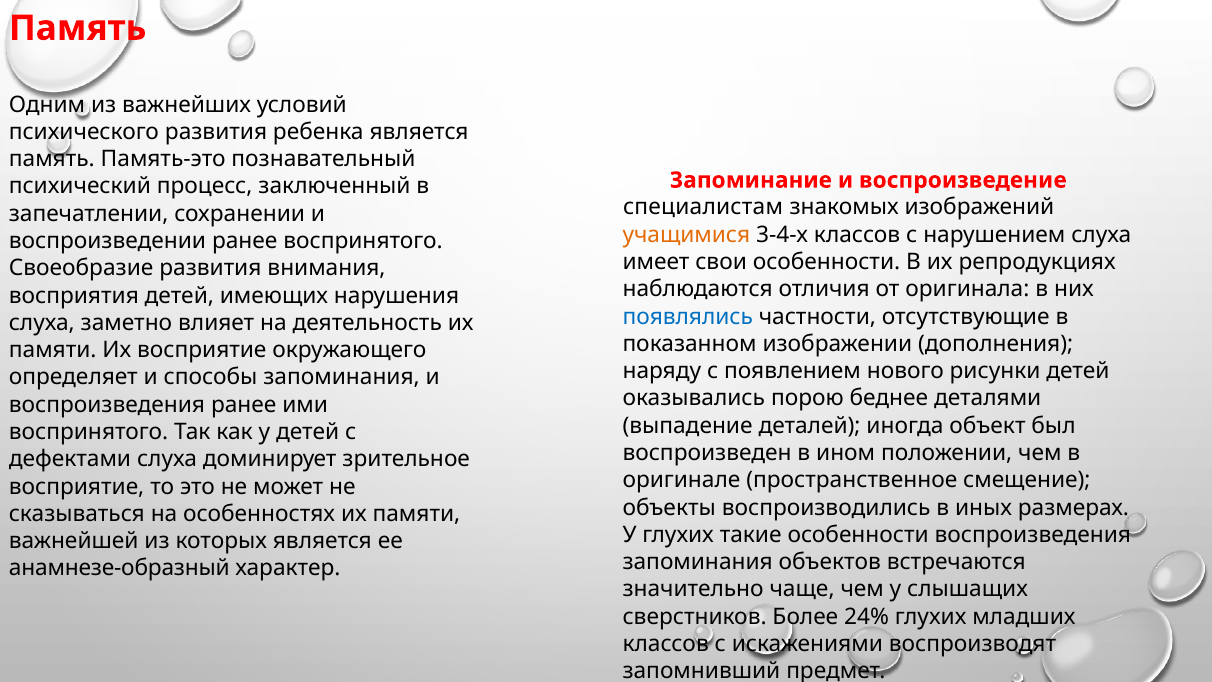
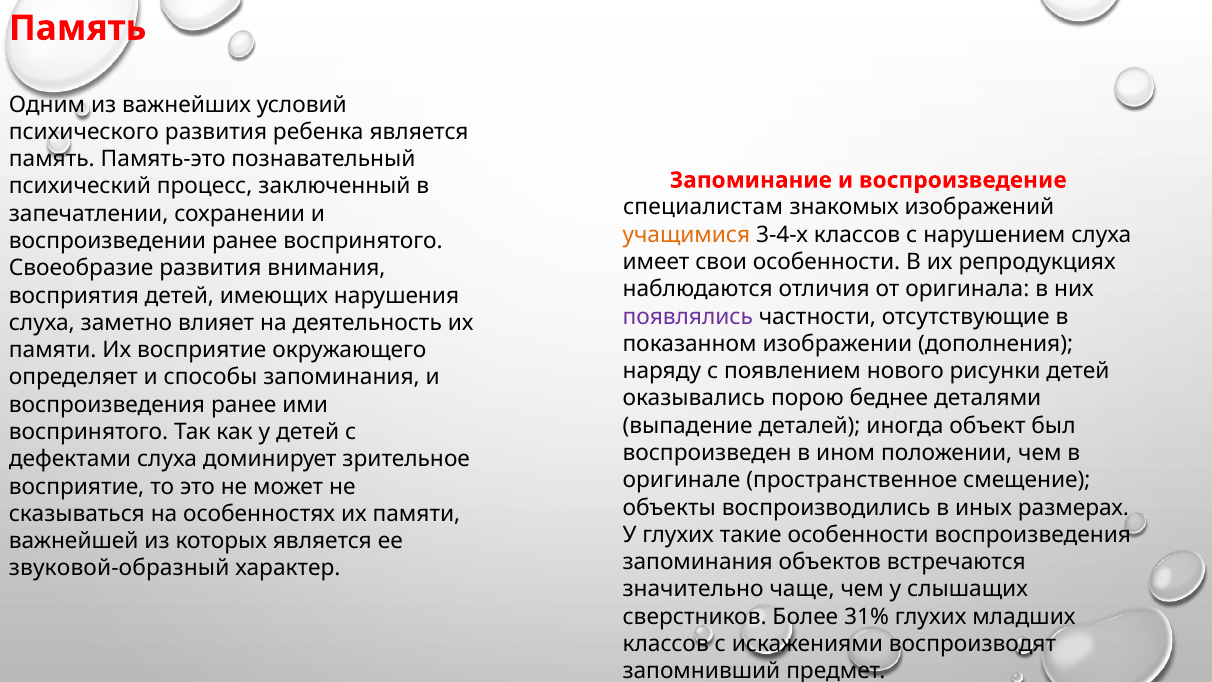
появлялись colour: blue -> purple
анамнезе-образный: анамнезе-образный -> звуковой-образный
24%: 24% -> 31%
